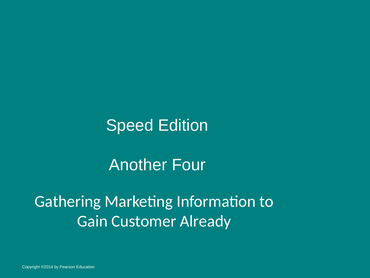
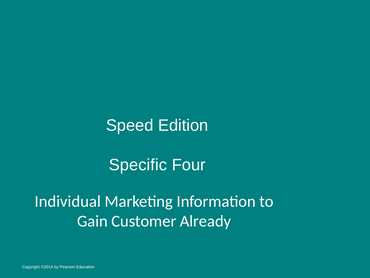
Another: Another -> Specific
Gathering: Gathering -> Individual
